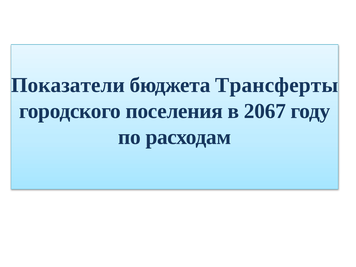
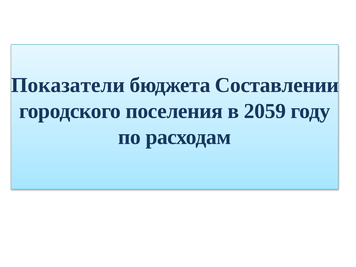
Трансферты: Трансферты -> Составлении
2067: 2067 -> 2059
